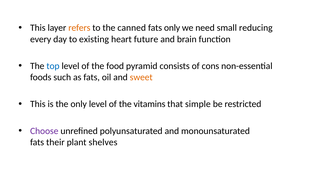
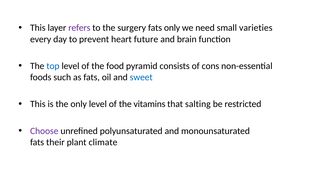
refers colour: orange -> purple
canned: canned -> surgery
reducing: reducing -> varieties
existing: existing -> prevent
sweet colour: orange -> blue
simple: simple -> salting
shelves: shelves -> climate
